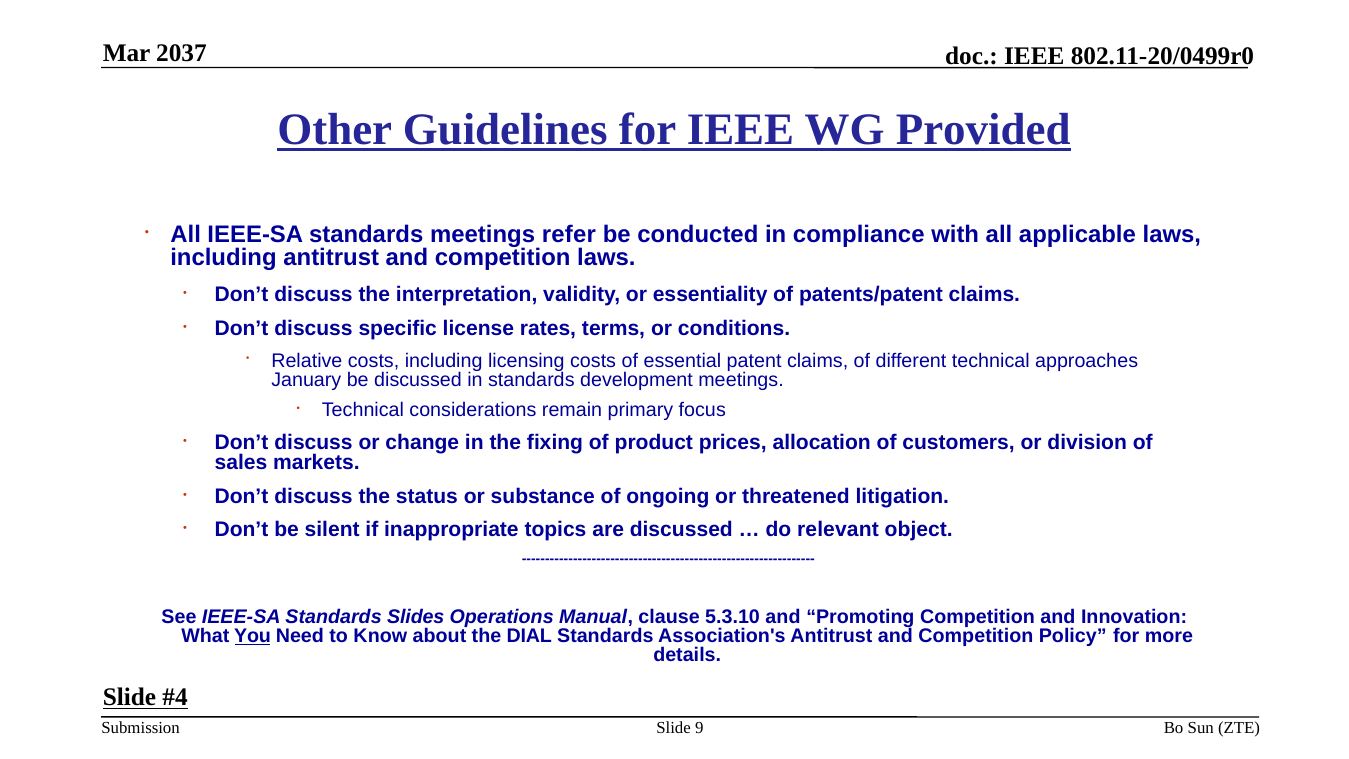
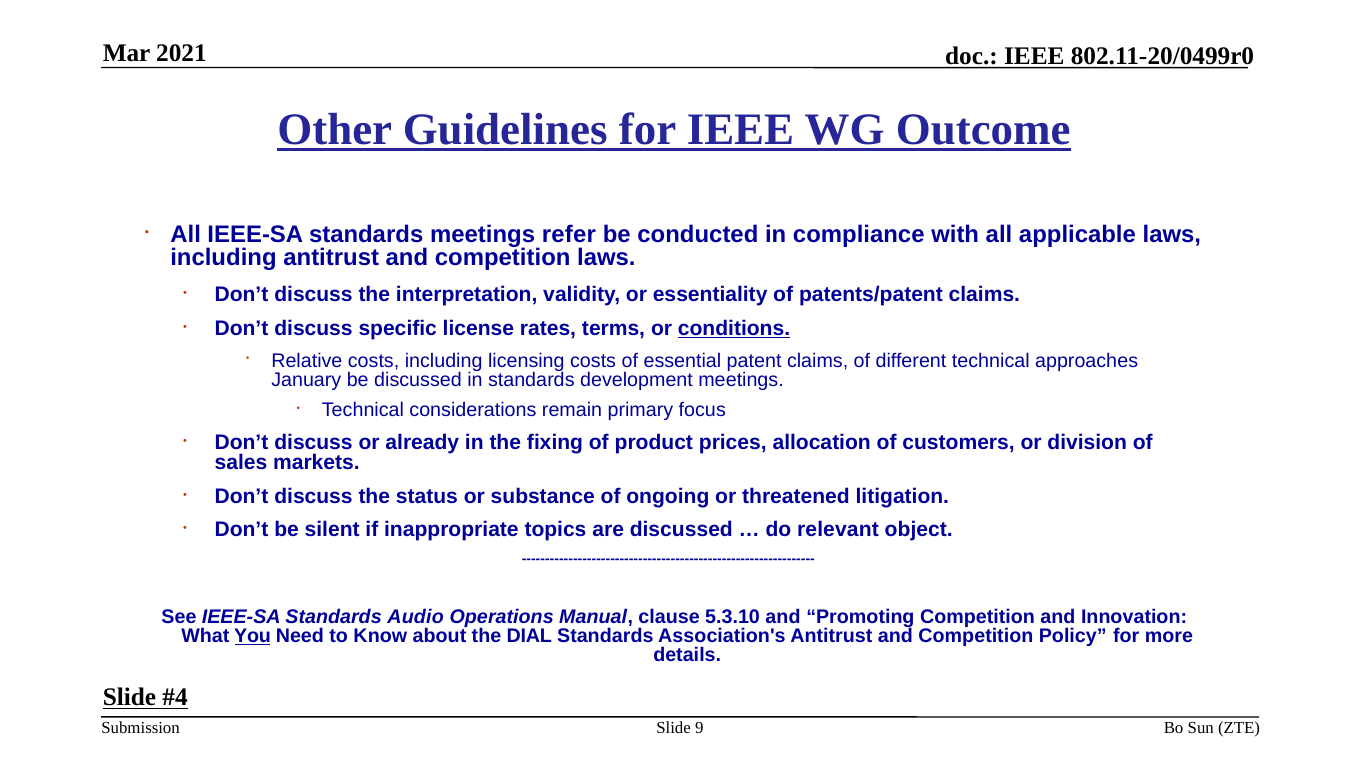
2037: 2037 -> 2021
Provided: Provided -> Outcome
conditions underline: none -> present
change: change -> already
Slides: Slides -> Audio
